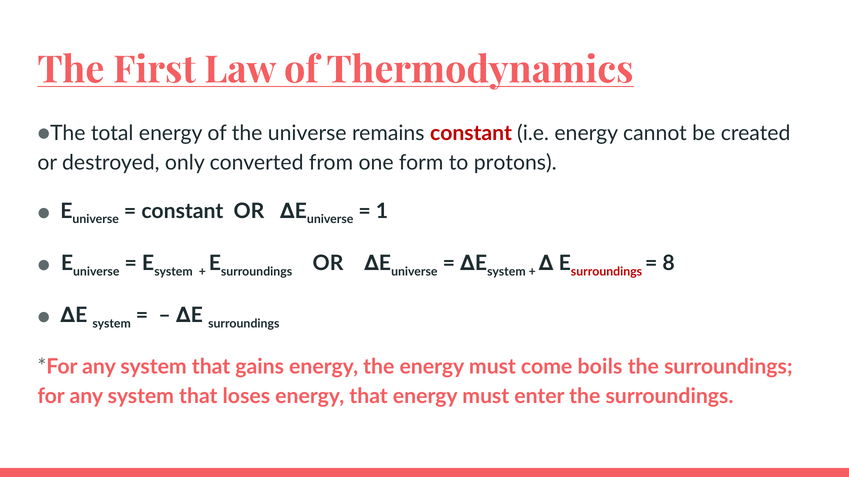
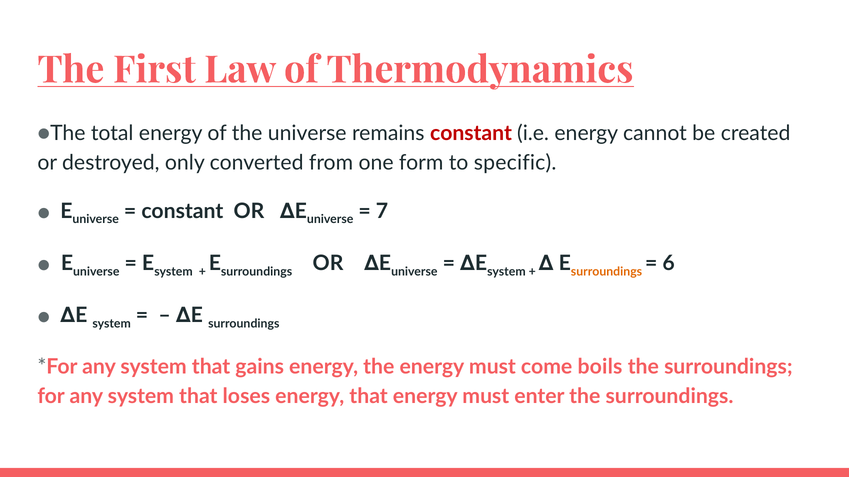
protons: protons -> specific
1: 1 -> 7
surroundings at (606, 272) colour: red -> orange
8: 8 -> 6
